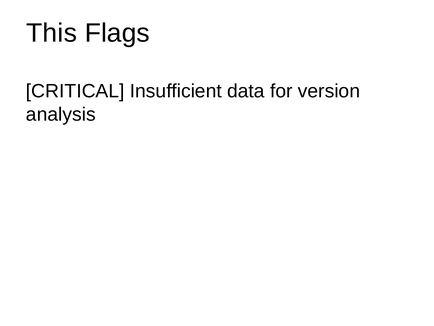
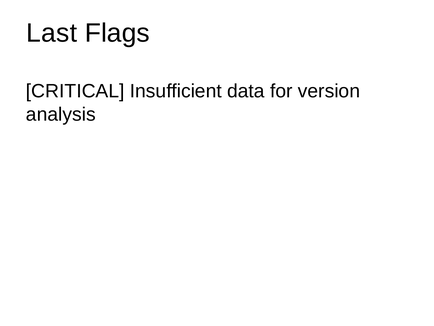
This: This -> Last
